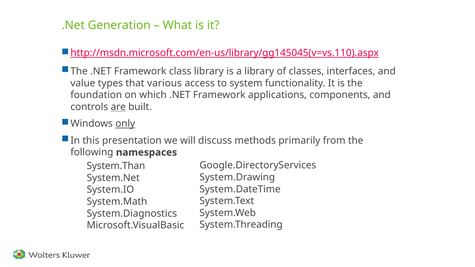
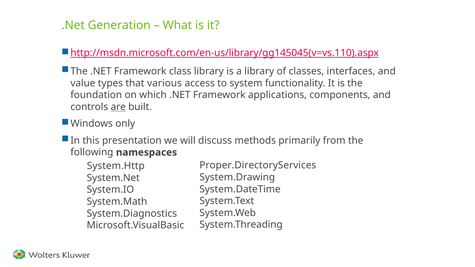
only underline: present -> none
Google.DirectoryServices: Google.DirectoryServices -> Proper.DirectoryServices
System.Than: System.Than -> System.Http
